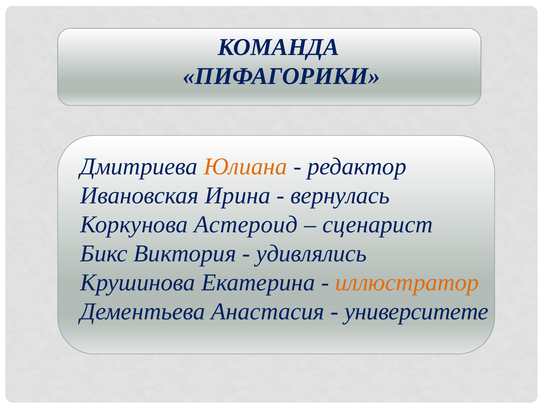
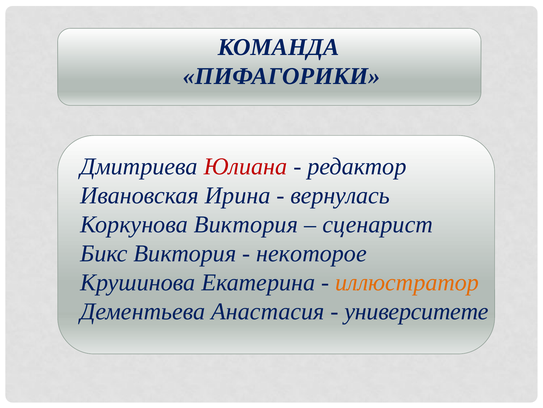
Юлиана colour: orange -> red
Коркунова Астероид: Астероид -> Виктория
удивлялись: удивлялись -> некоторое
